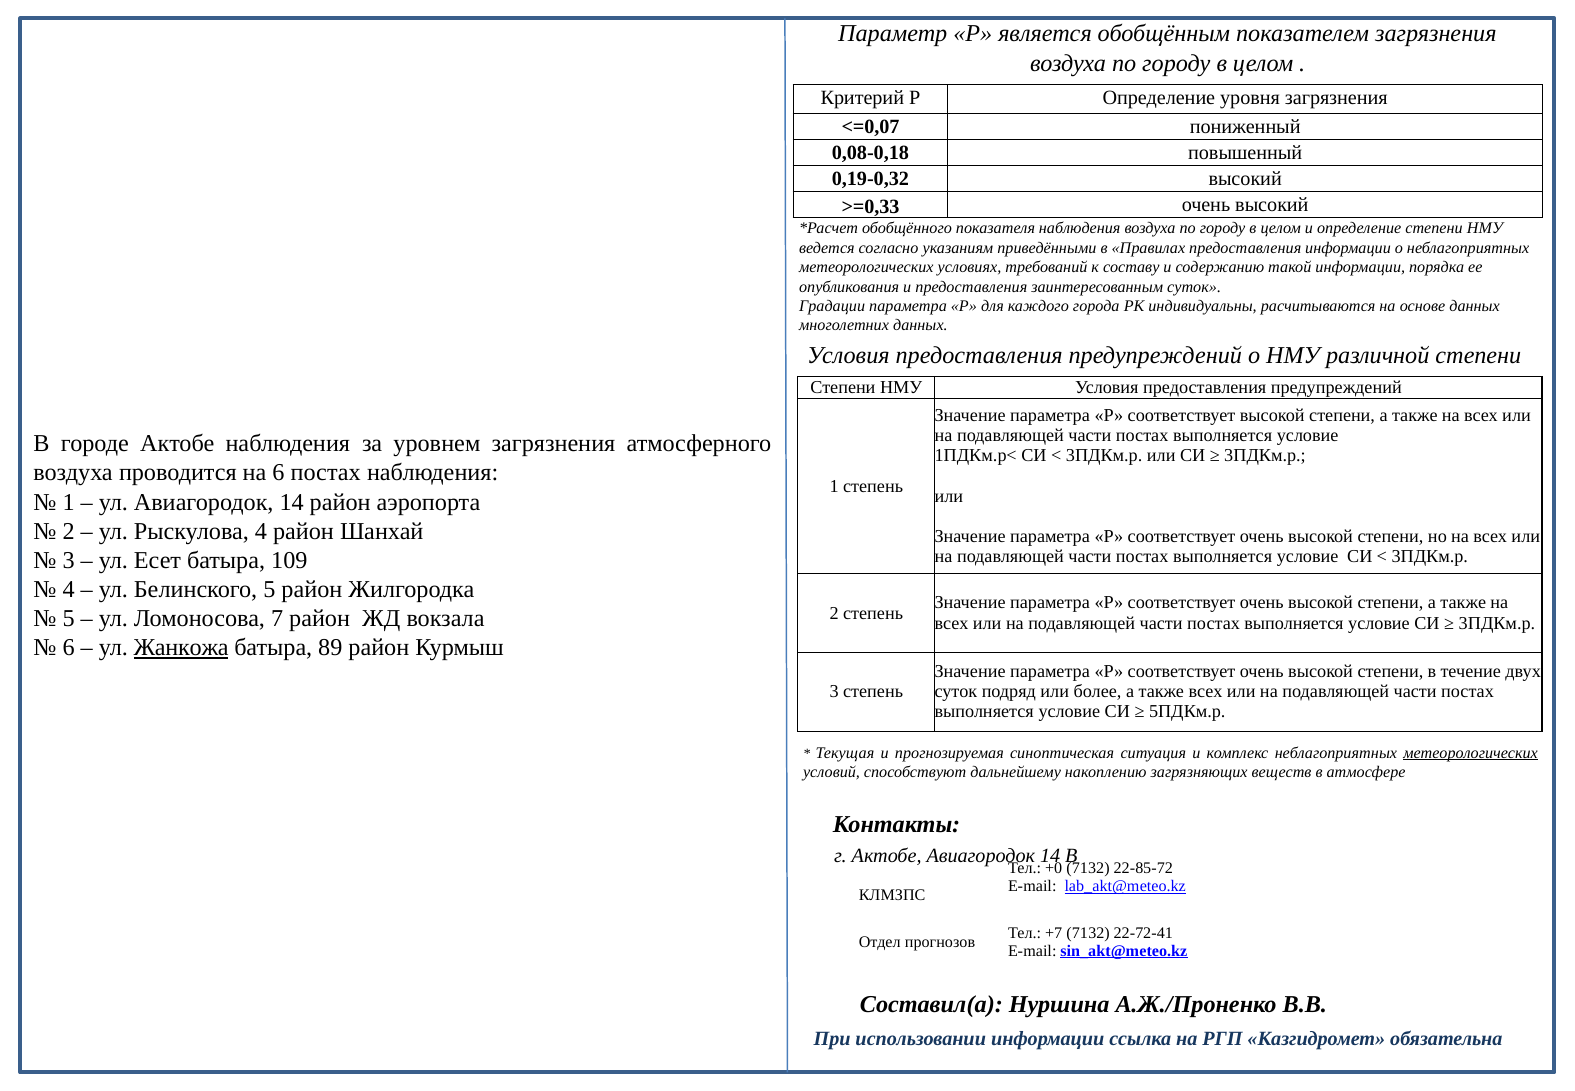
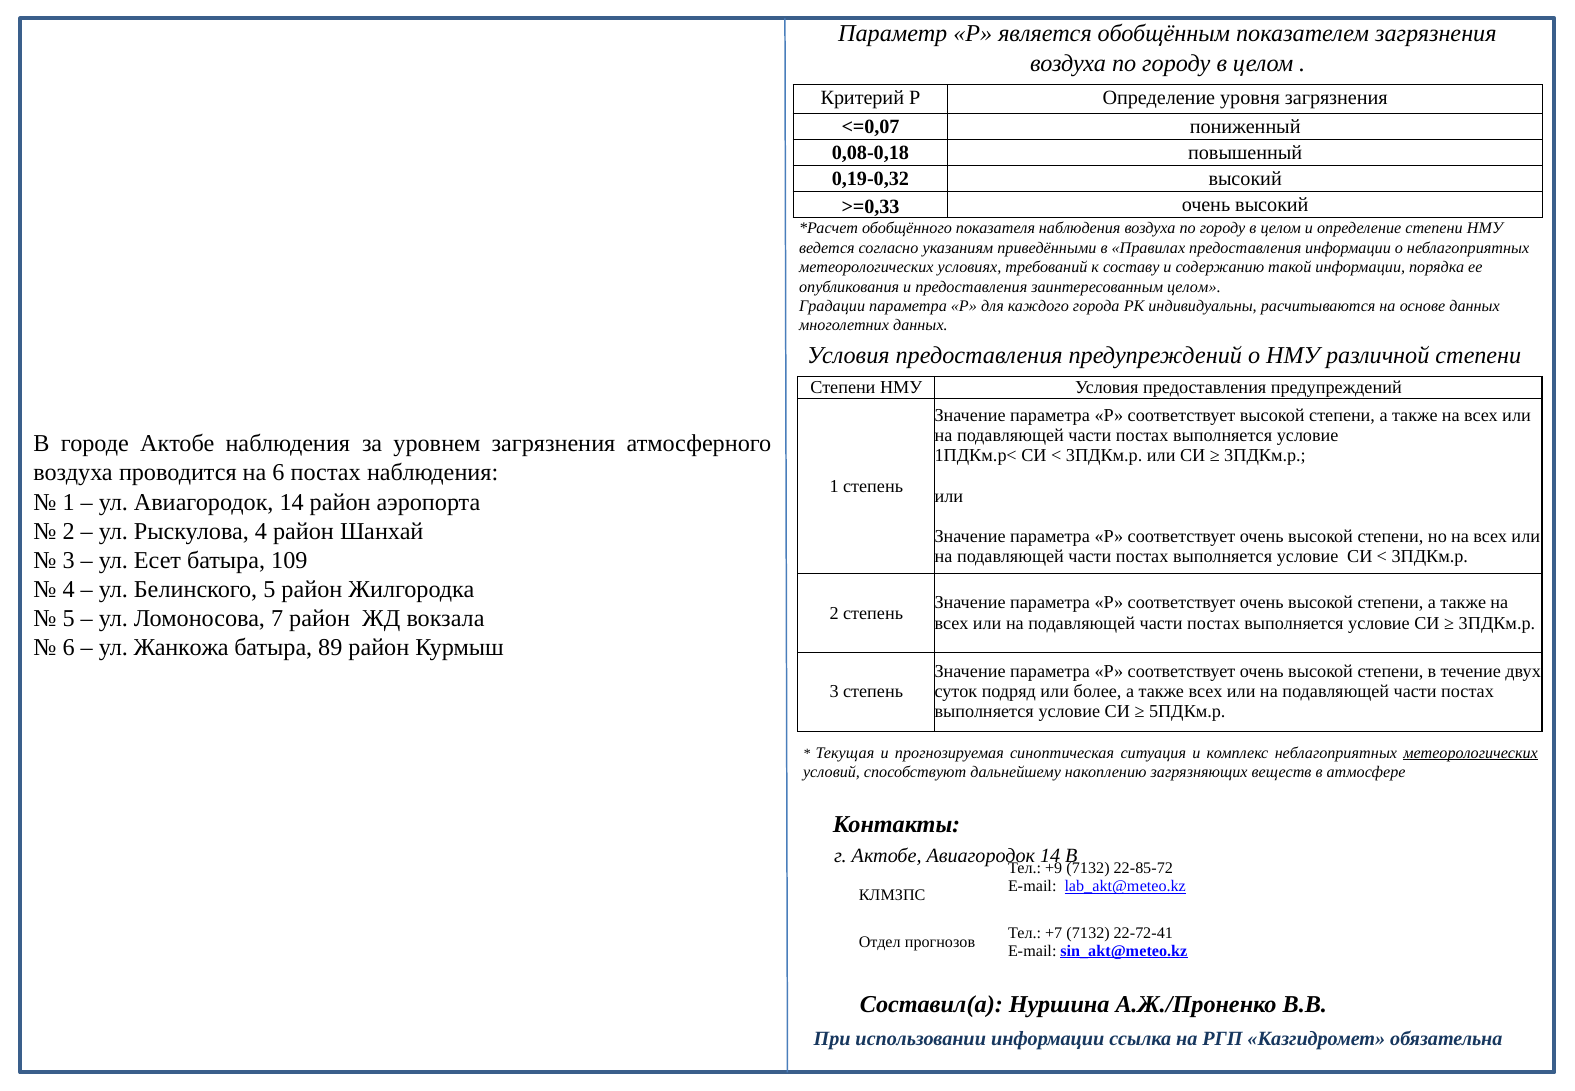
заинтересованным суток: суток -> целом
Жанкожа underline: present -> none
+0: +0 -> +9
